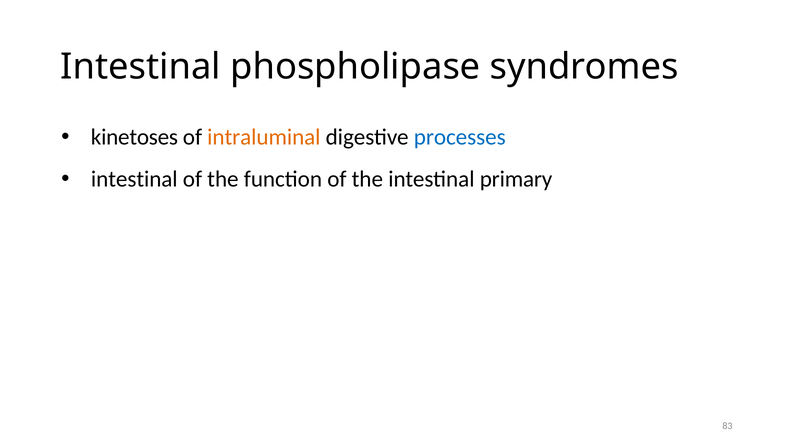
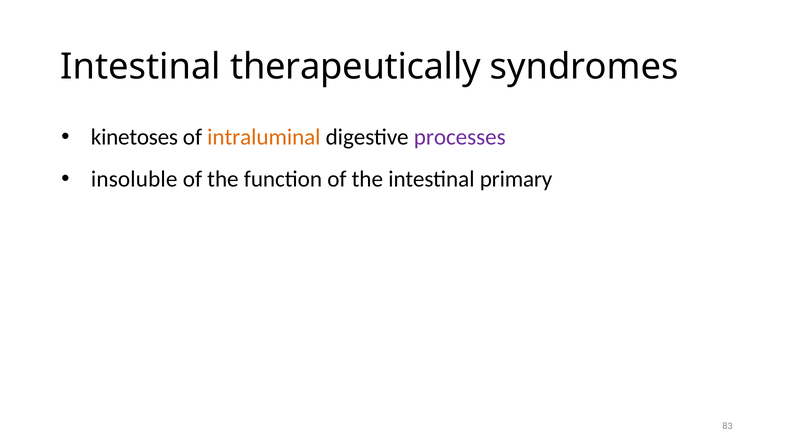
phospholipase: phospholipase -> therapeutically
processes colour: blue -> purple
intestinal at (134, 179): intestinal -> insoluble
